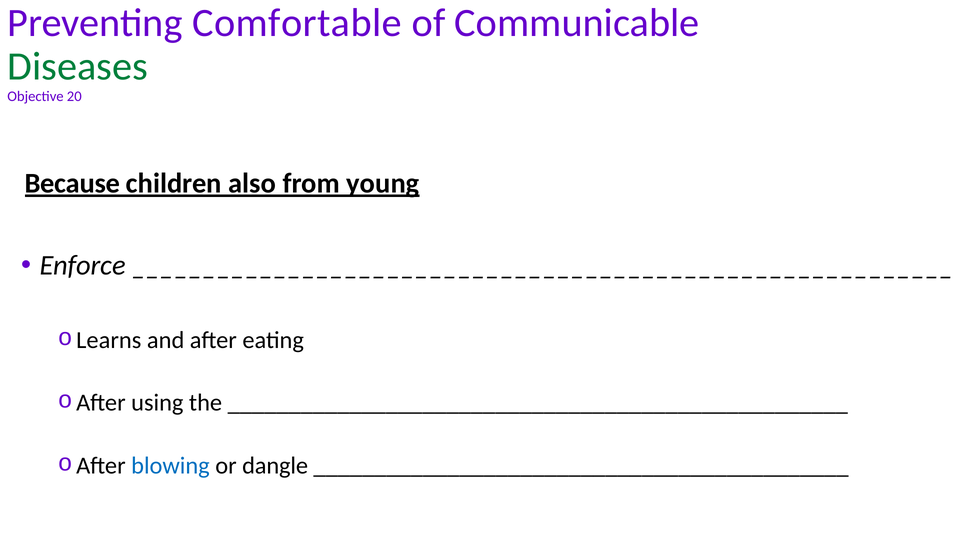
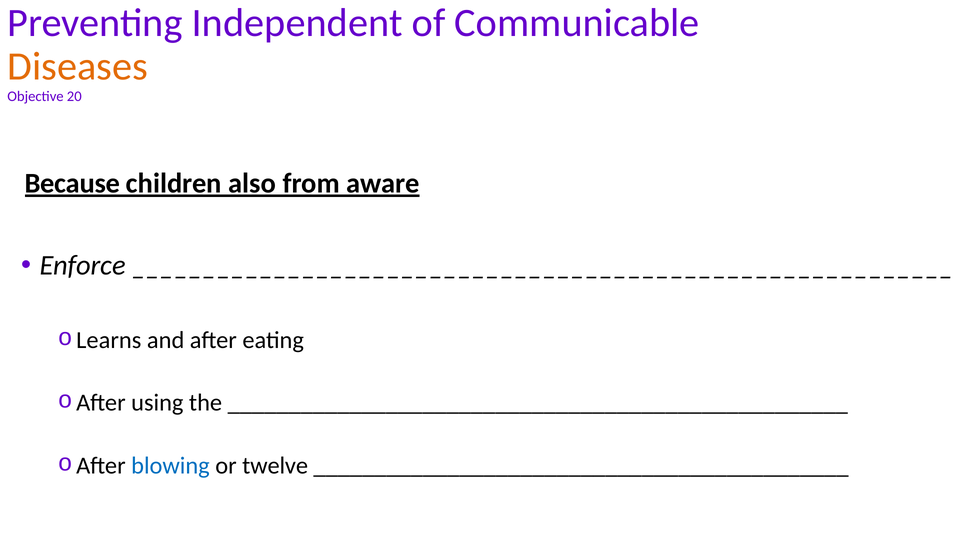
Comfortable: Comfortable -> Independent
Diseases colour: green -> orange
young: young -> aware
dangle: dangle -> twelve
